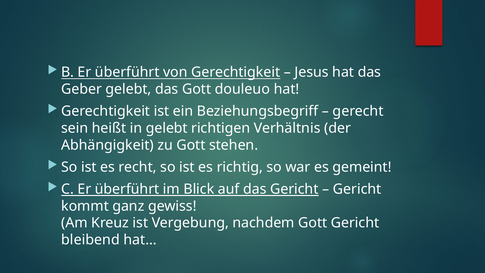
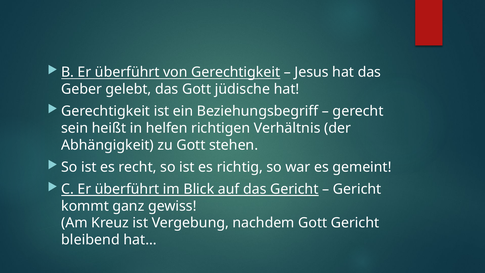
douleuo: douleuo -> jüdische
in gelebt: gelebt -> helfen
